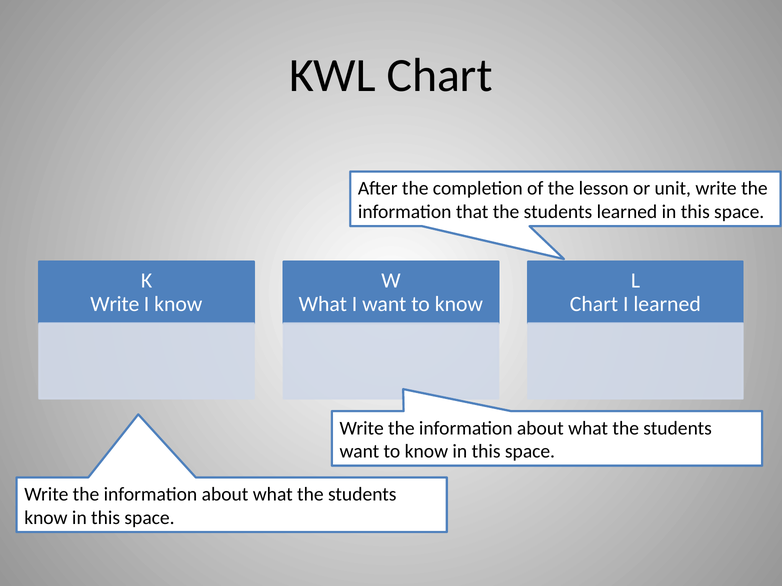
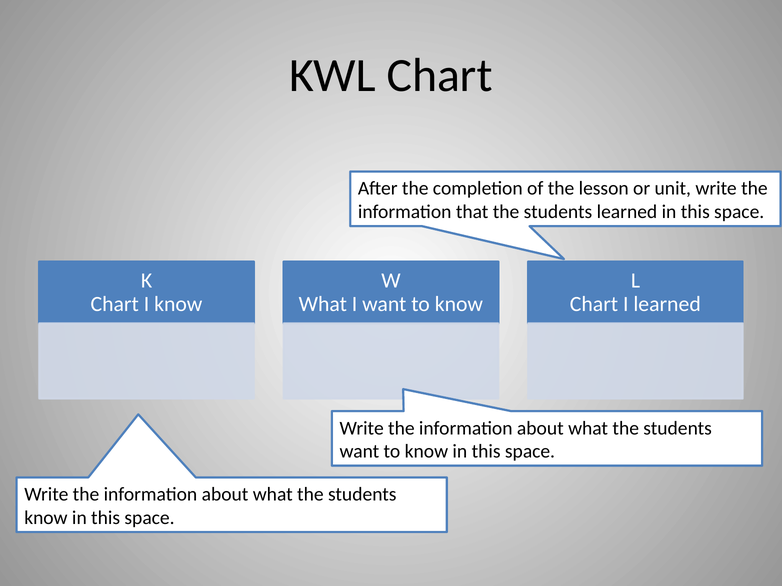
Write at (115, 304): Write -> Chart
